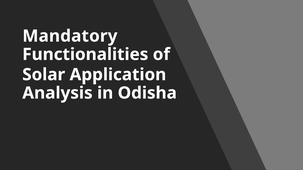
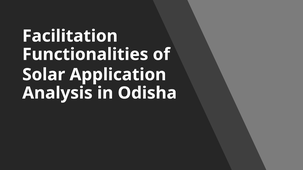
Mandatory: Mandatory -> Facilitation
